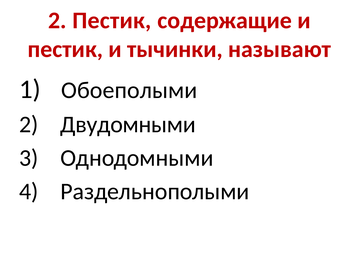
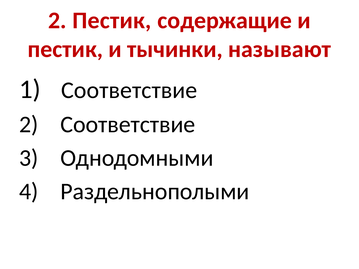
Обоеполыми at (129, 90): Обоеполыми -> Соответствие
2 Двудомными: Двудомными -> Соответствие
